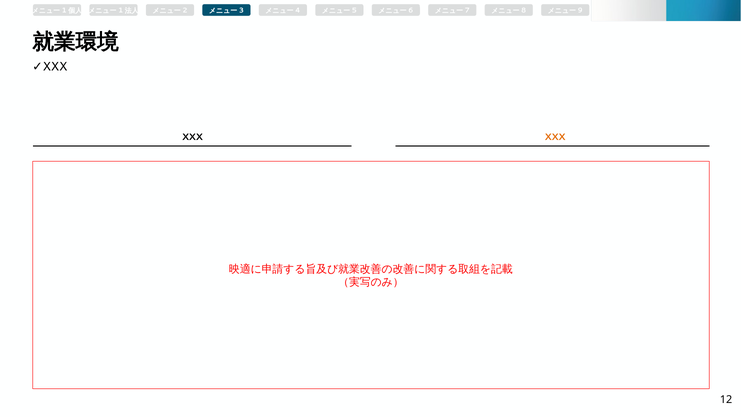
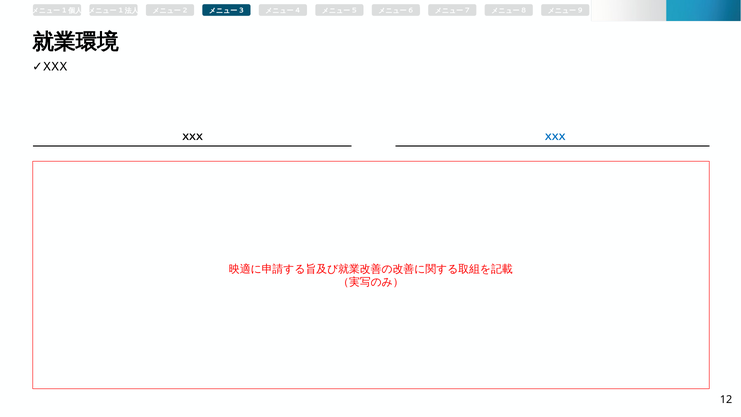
XXX at (555, 137) colour: orange -> blue
